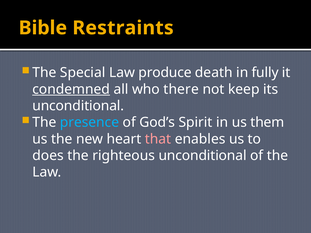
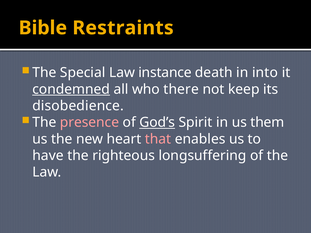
produce: produce -> instance
fully: fully -> into
unconditional at (78, 106): unconditional -> disobedience
presence colour: light blue -> pink
God’s underline: none -> present
does: does -> have
righteous unconditional: unconditional -> longsuffering
